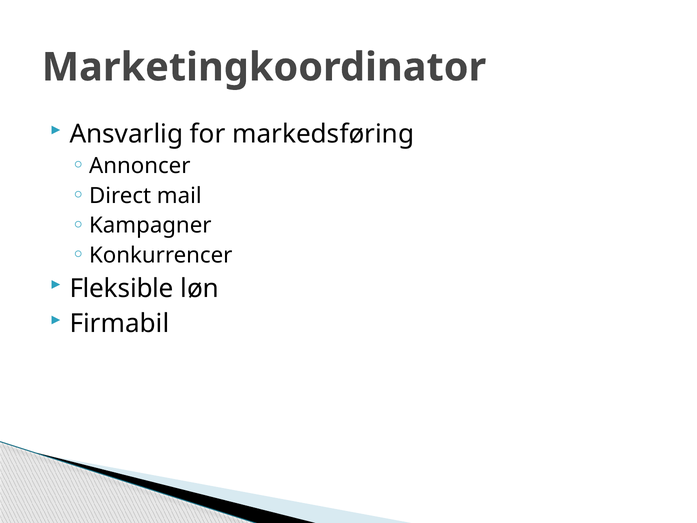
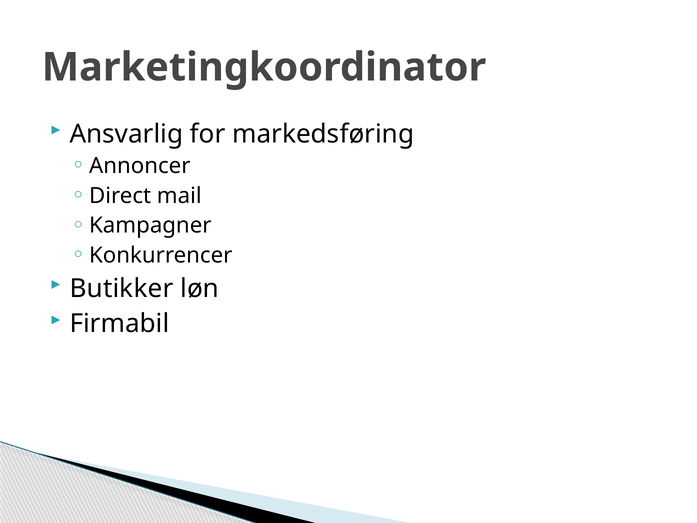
Fleksible: Fleksible -> Butikker
